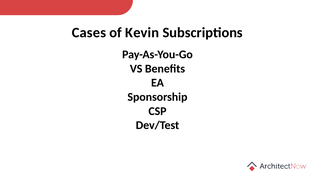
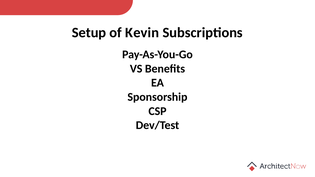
Cases: Cases -> Setup
